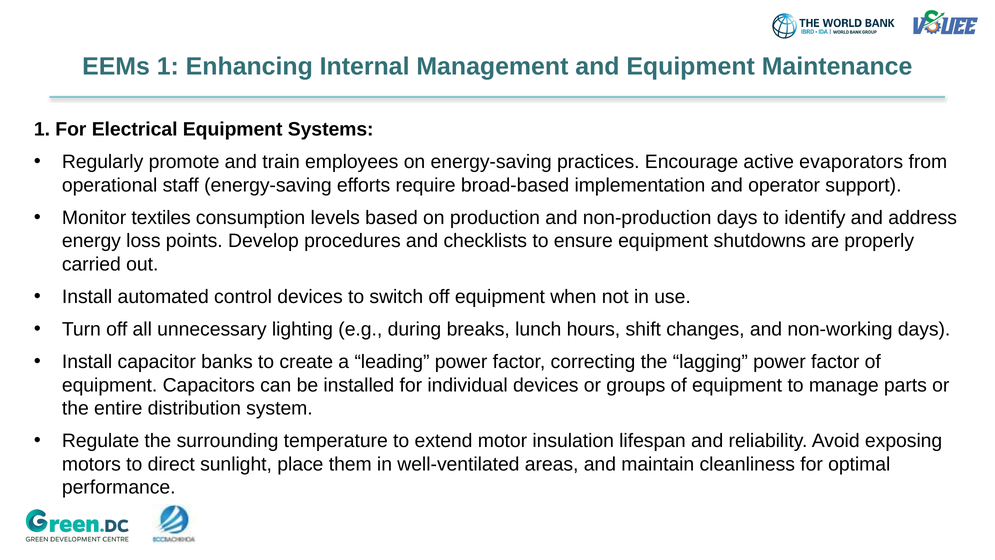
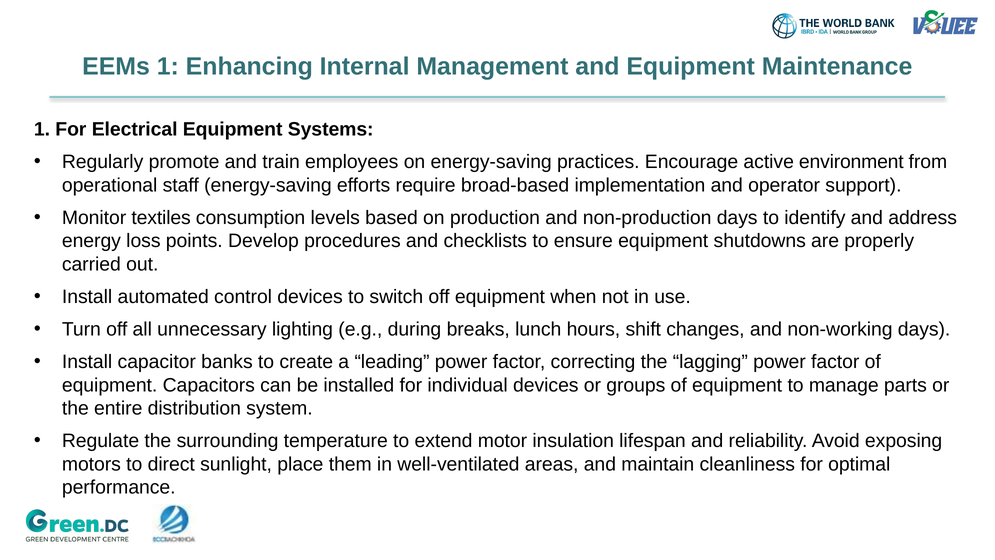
evaporators: evaporators -> environment
